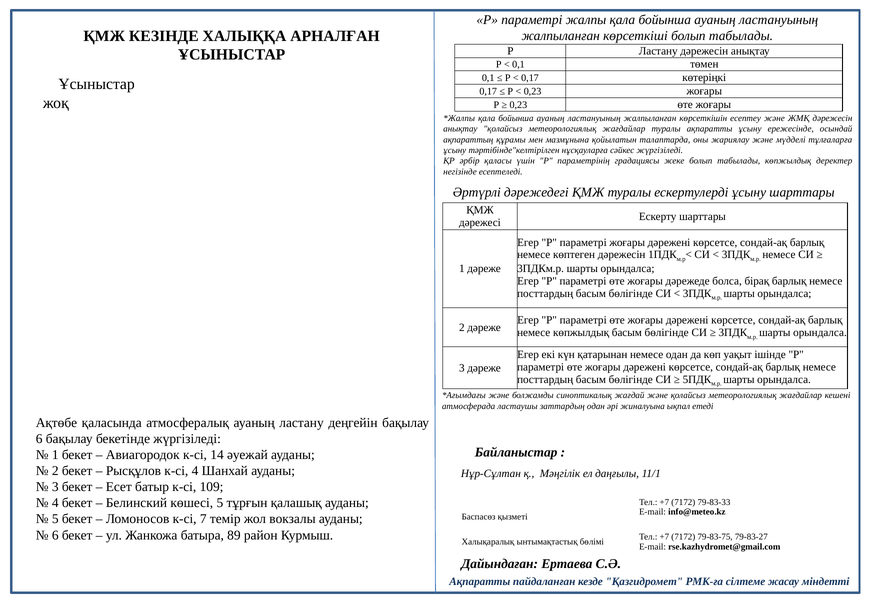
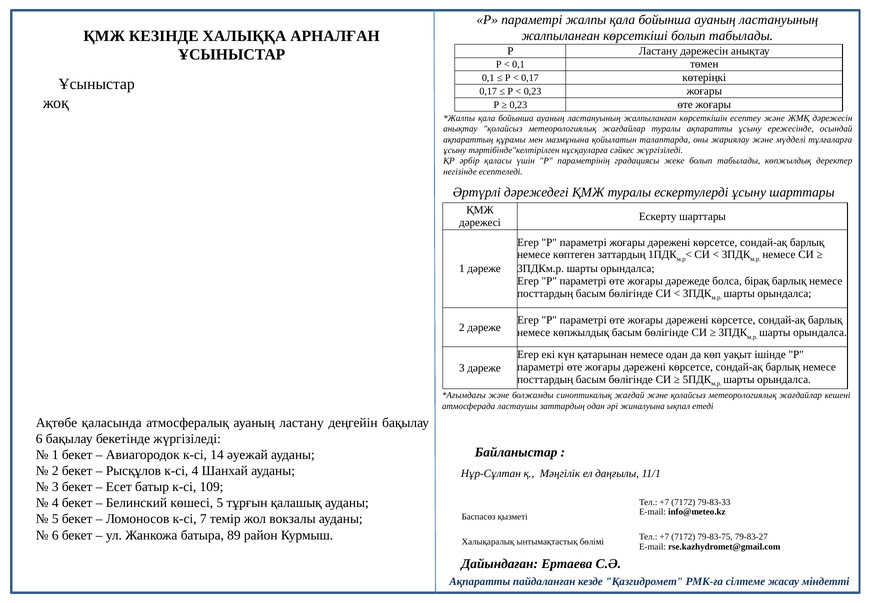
көптеген дәрежесін: дәрежесін -> заттардың
